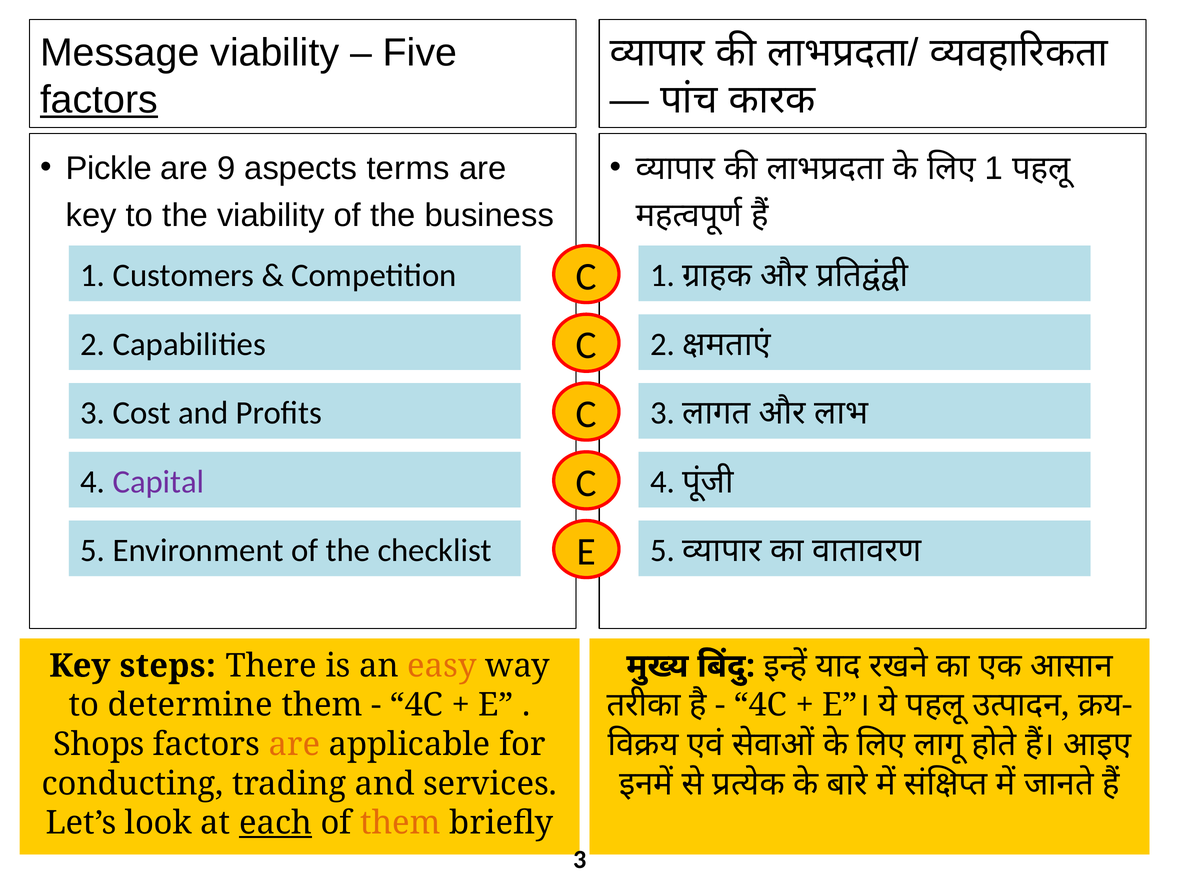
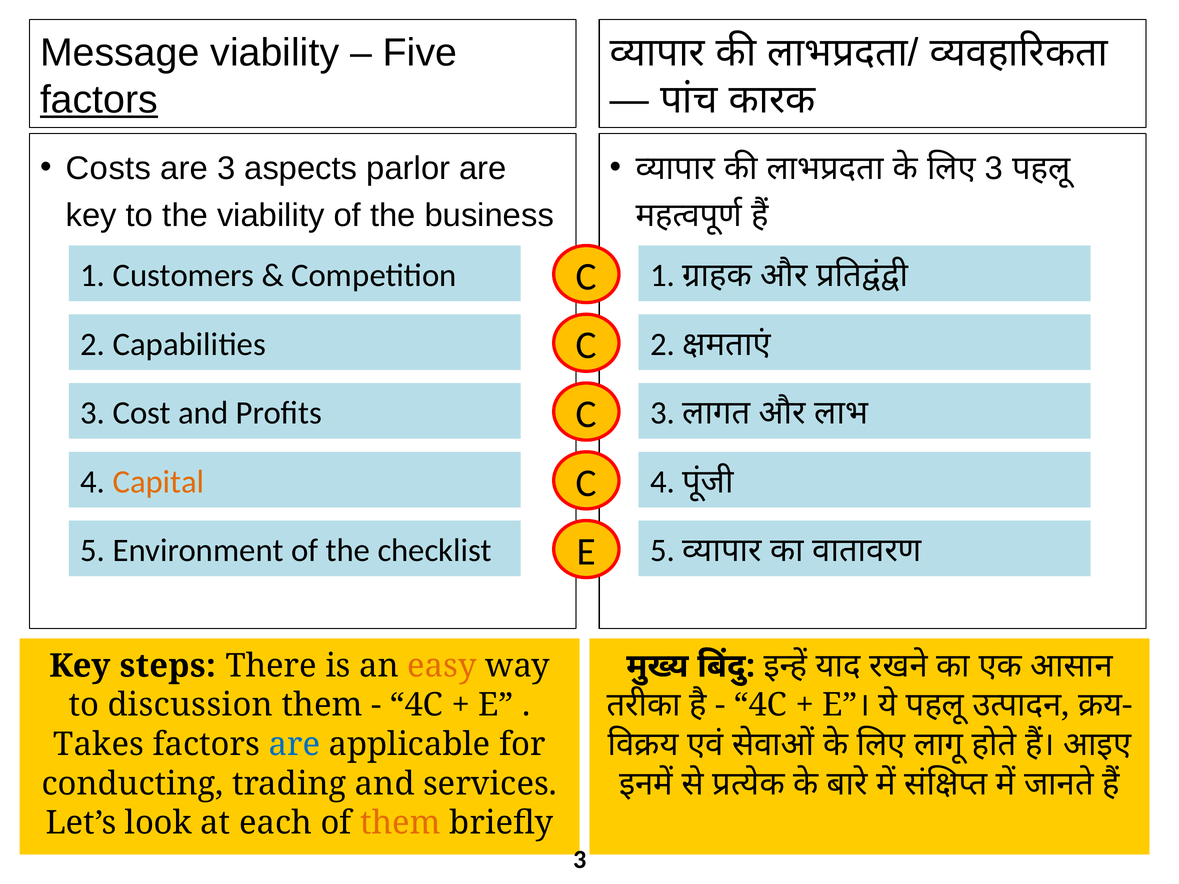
Pickle: Pickle -> Costs
are 9: 9 -> 3
terms: terms -> parlor
1 at (994, 169): 1 -> 3
Capital colour: purple -> orange
determine: determine -> discussion
Shops: Shops -> Takes
are at (294, 745) colour: orange -> blue
each underline: present -> none
